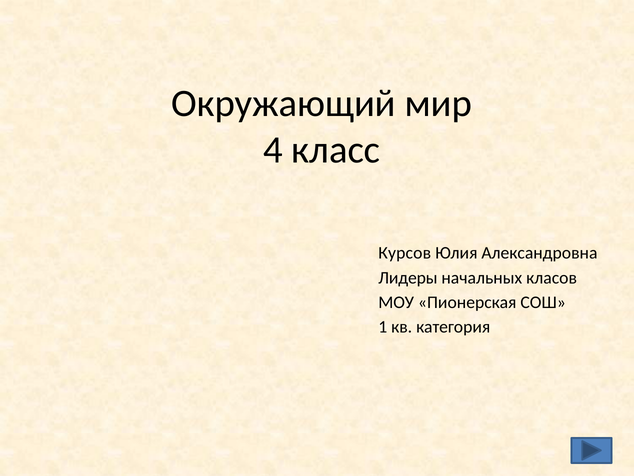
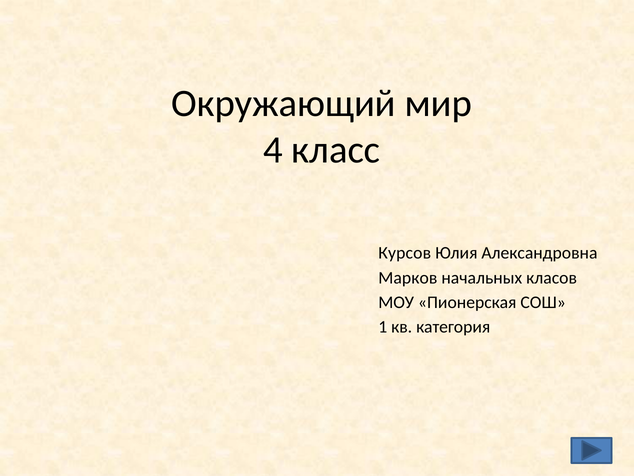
Лидеры: Лидеры -> Марков
